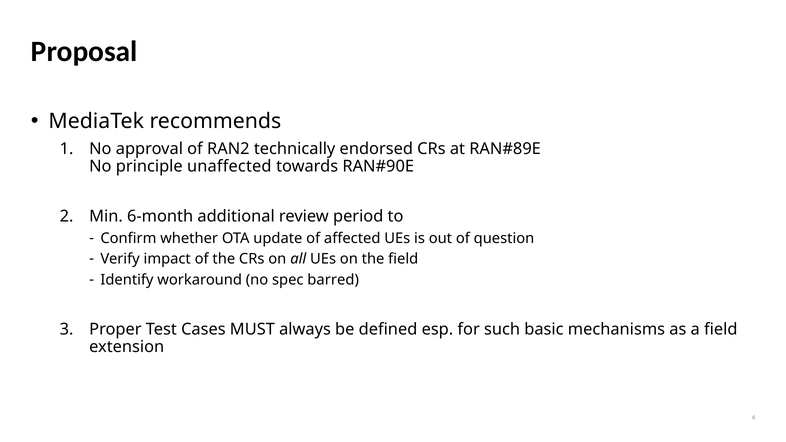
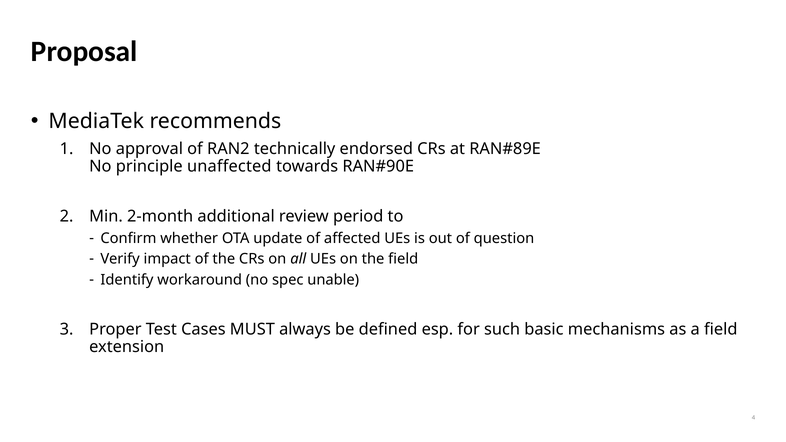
6-month: 6-month -> 2-month
barred: barred -> unable
